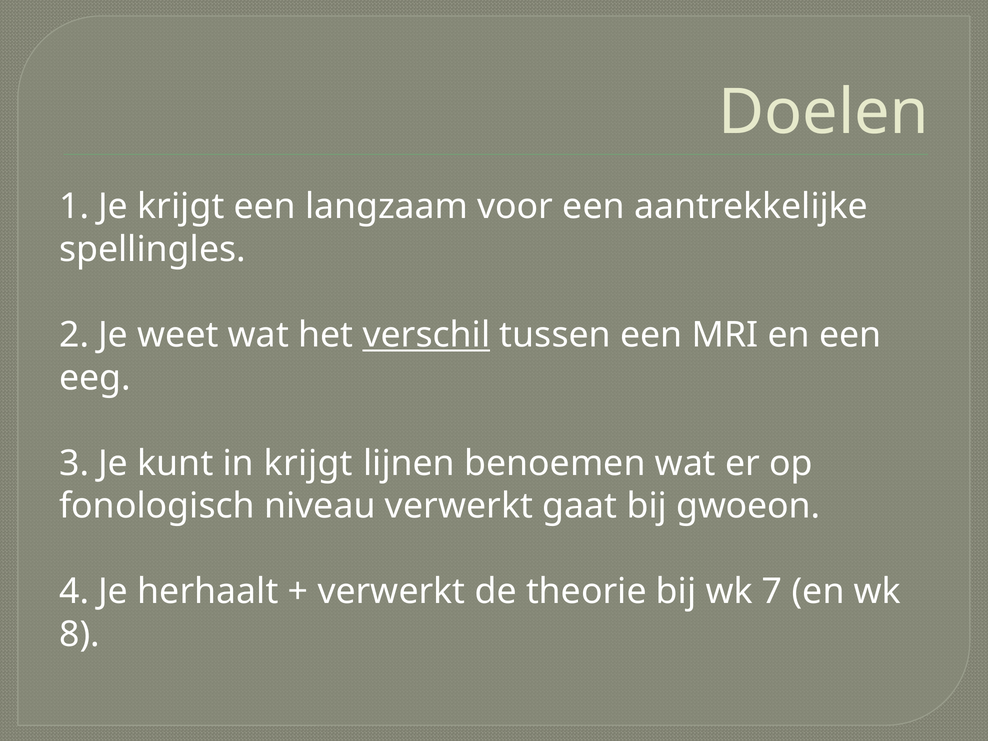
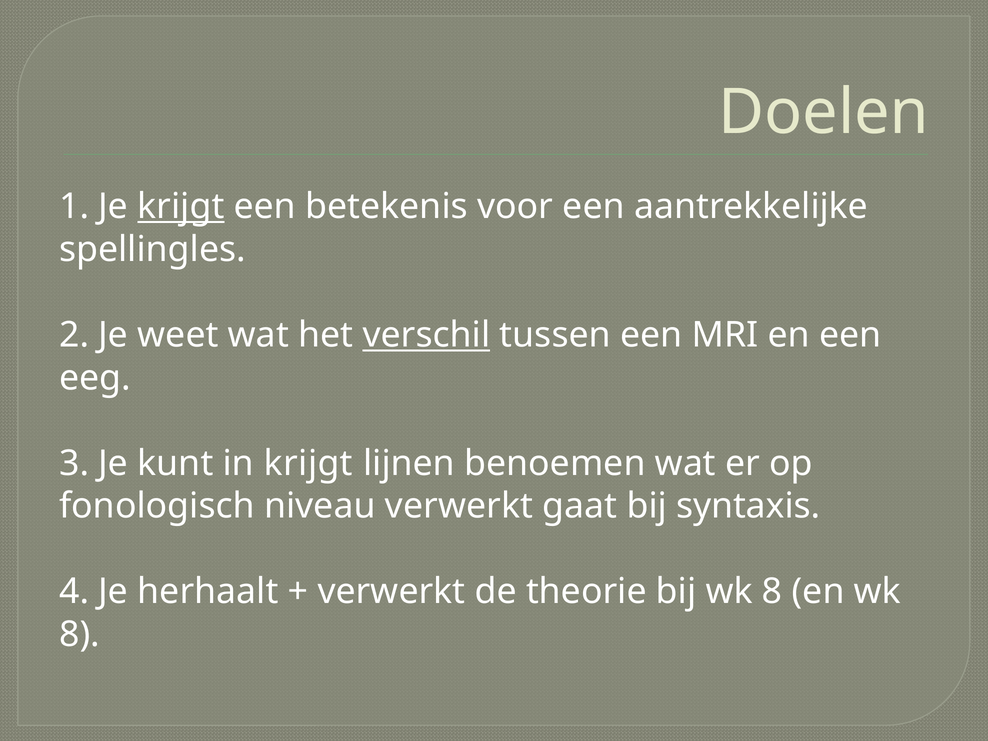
krijgt at (181, 207) underline: none -> present
langzaam: langzaam -> betekenis
gwoeon: gwoeon -> syntaxis
bij wk 7: 7 -> 8
